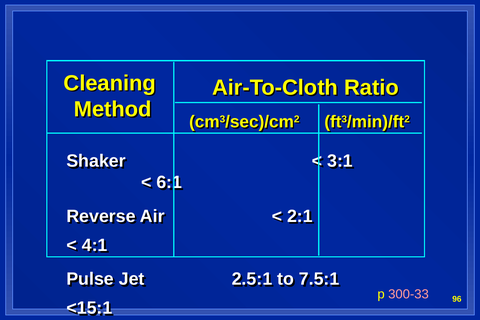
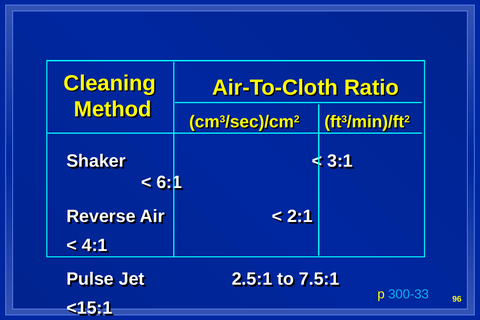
300-33 colour: pink -> light blue
